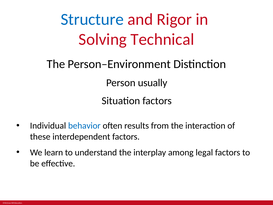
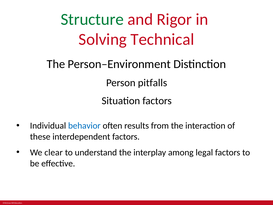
Structure colour: blue -> green
usually: usually -> pitfalls
learn: learn -> clear
